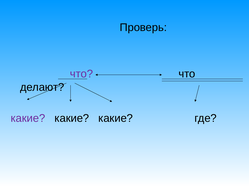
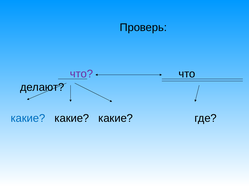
какие at (28, 118) colour: purple -> blue
